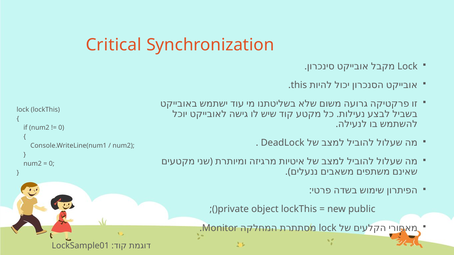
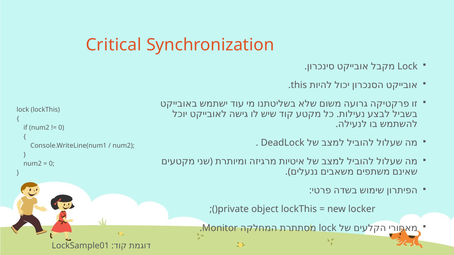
public: public -> locker
